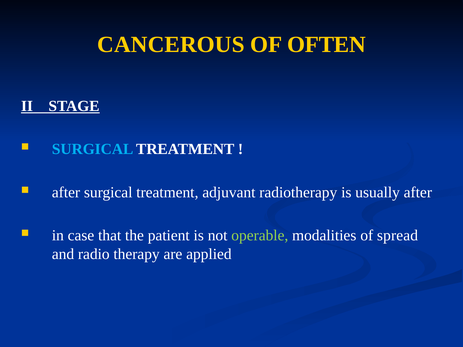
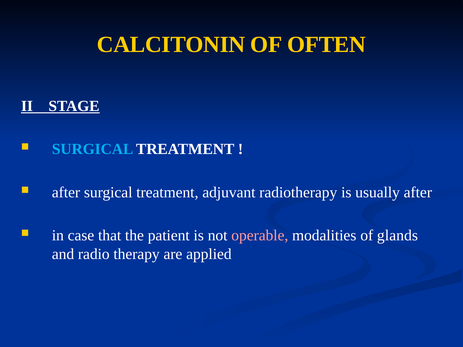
CANCEROUS: CANCEROUS -> CALCITONIN
operable colour: light green -> pink
spread: spread -> glands
